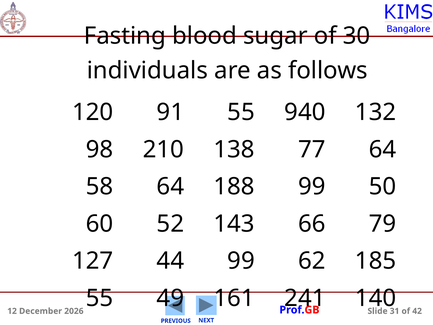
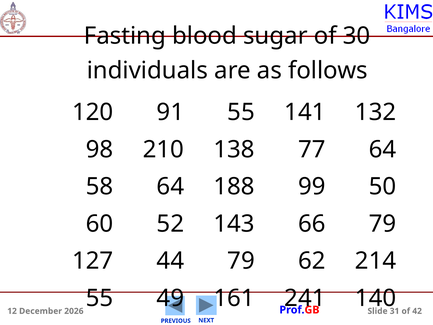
940: 940 -> 141
44 99: 99 -> 79
185: 185 -> 214
